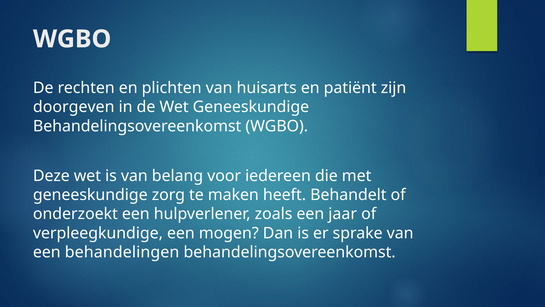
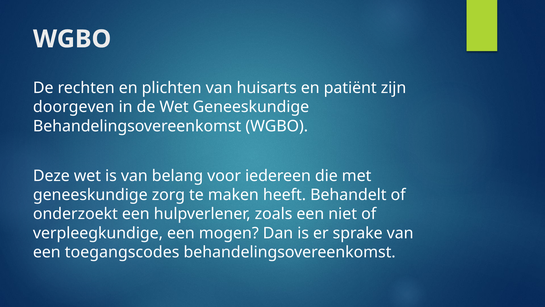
jaar: jaar -> niet
behandelingen: behandelingen -> toegangscodes
